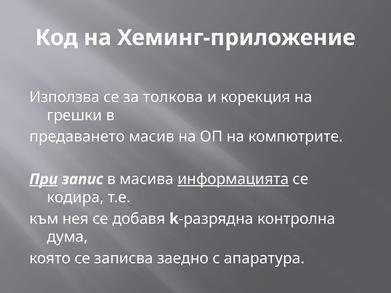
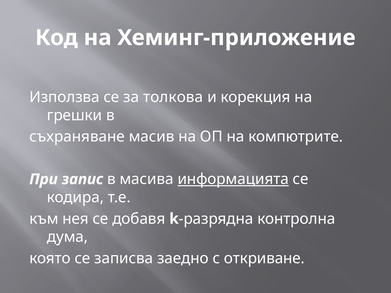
предаването: предаването -> съхраняване
При underline: present -> none
апаратура: апаратура -> откриване
